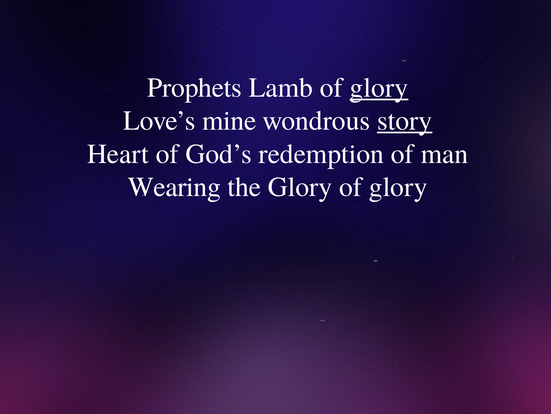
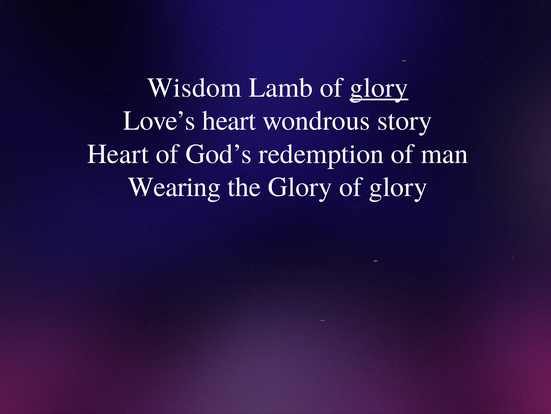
Prophets: Prophets -> Wisdom
Love’s mine: mine -> heart
story underline: present -> none
